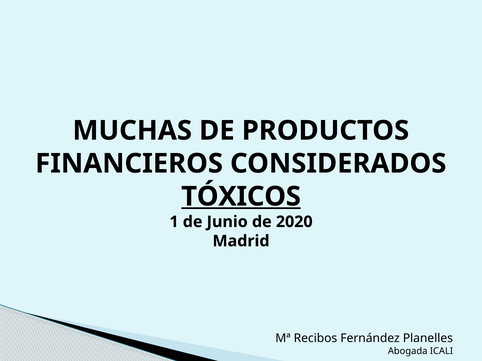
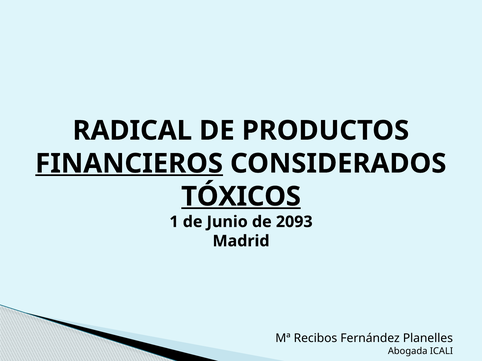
MUCHAS: MUCHAS -> RADICAL
FINANCIEROS underline: none -> present
2020: 2020 -> 2093
